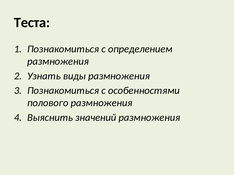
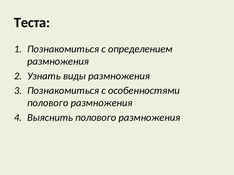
Выяснить значений: значений -> полового
